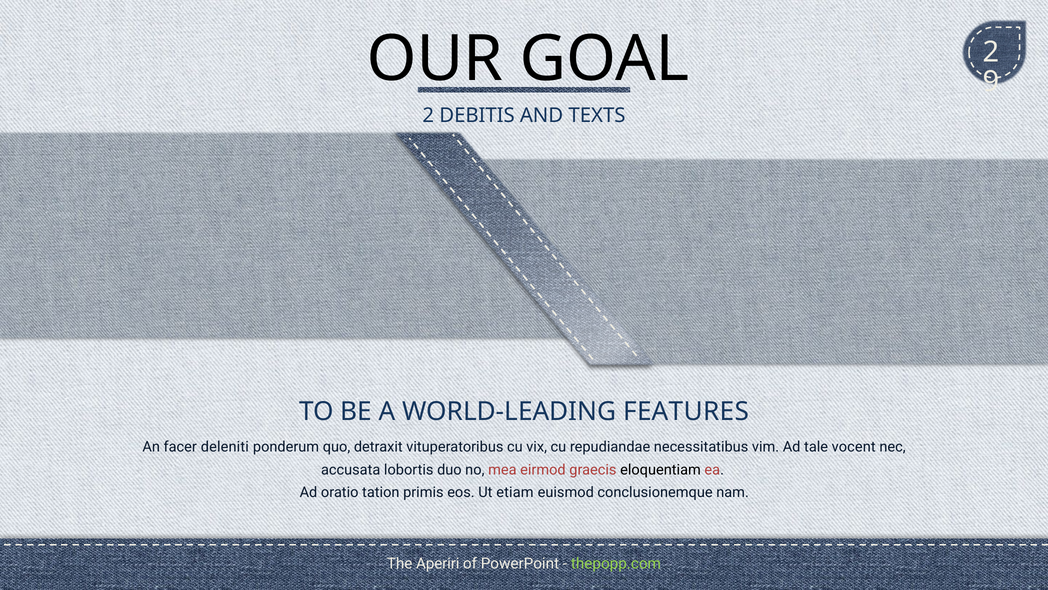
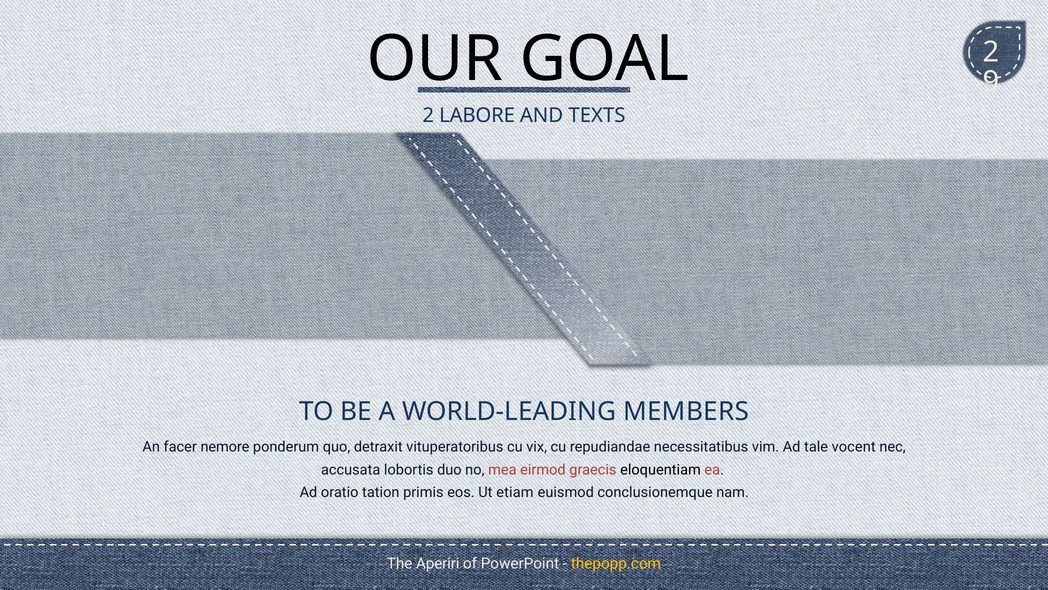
DEBITIS: DEBITIS -> LABORE
FEATURES: FEATURES -> MEMBERS
deleniti: deleniti -> nemore
thepopp.com colour: light green -> yellow
